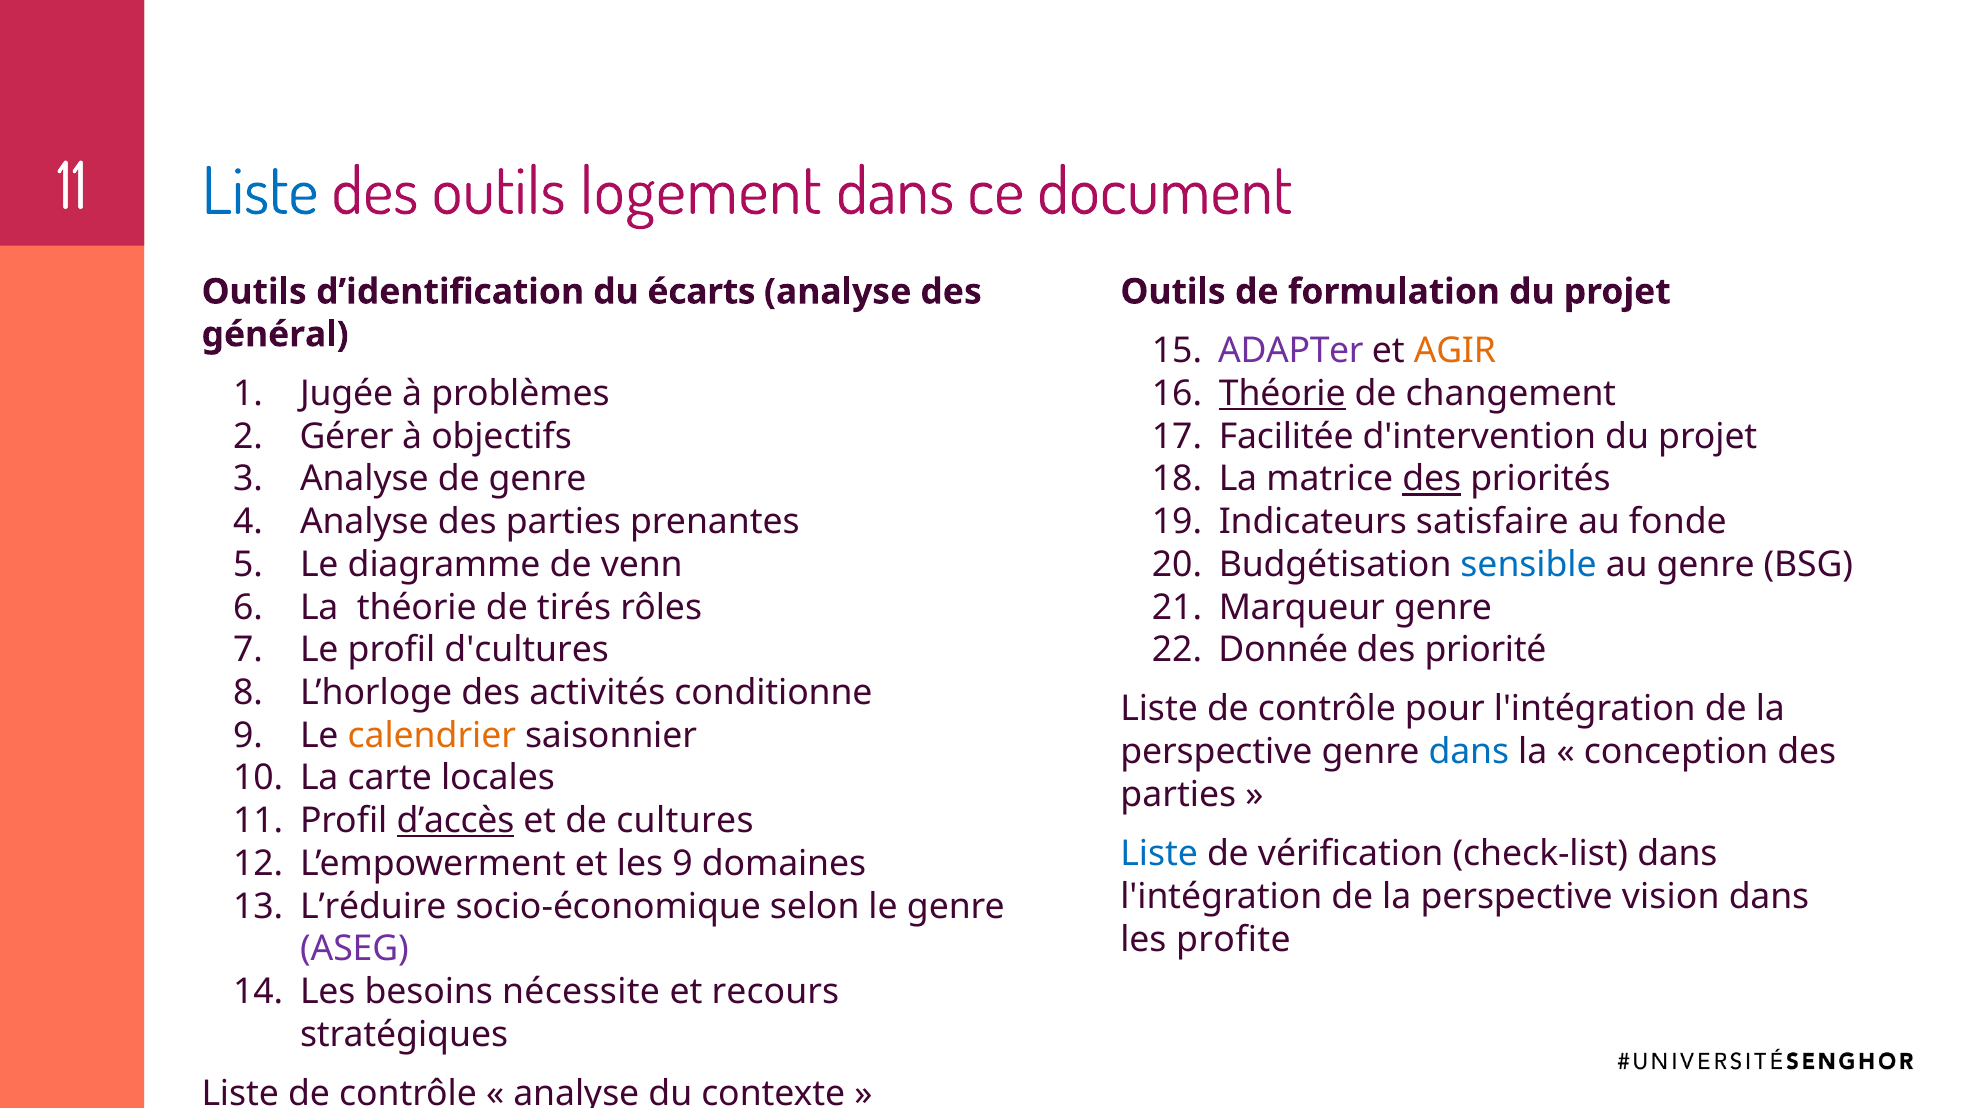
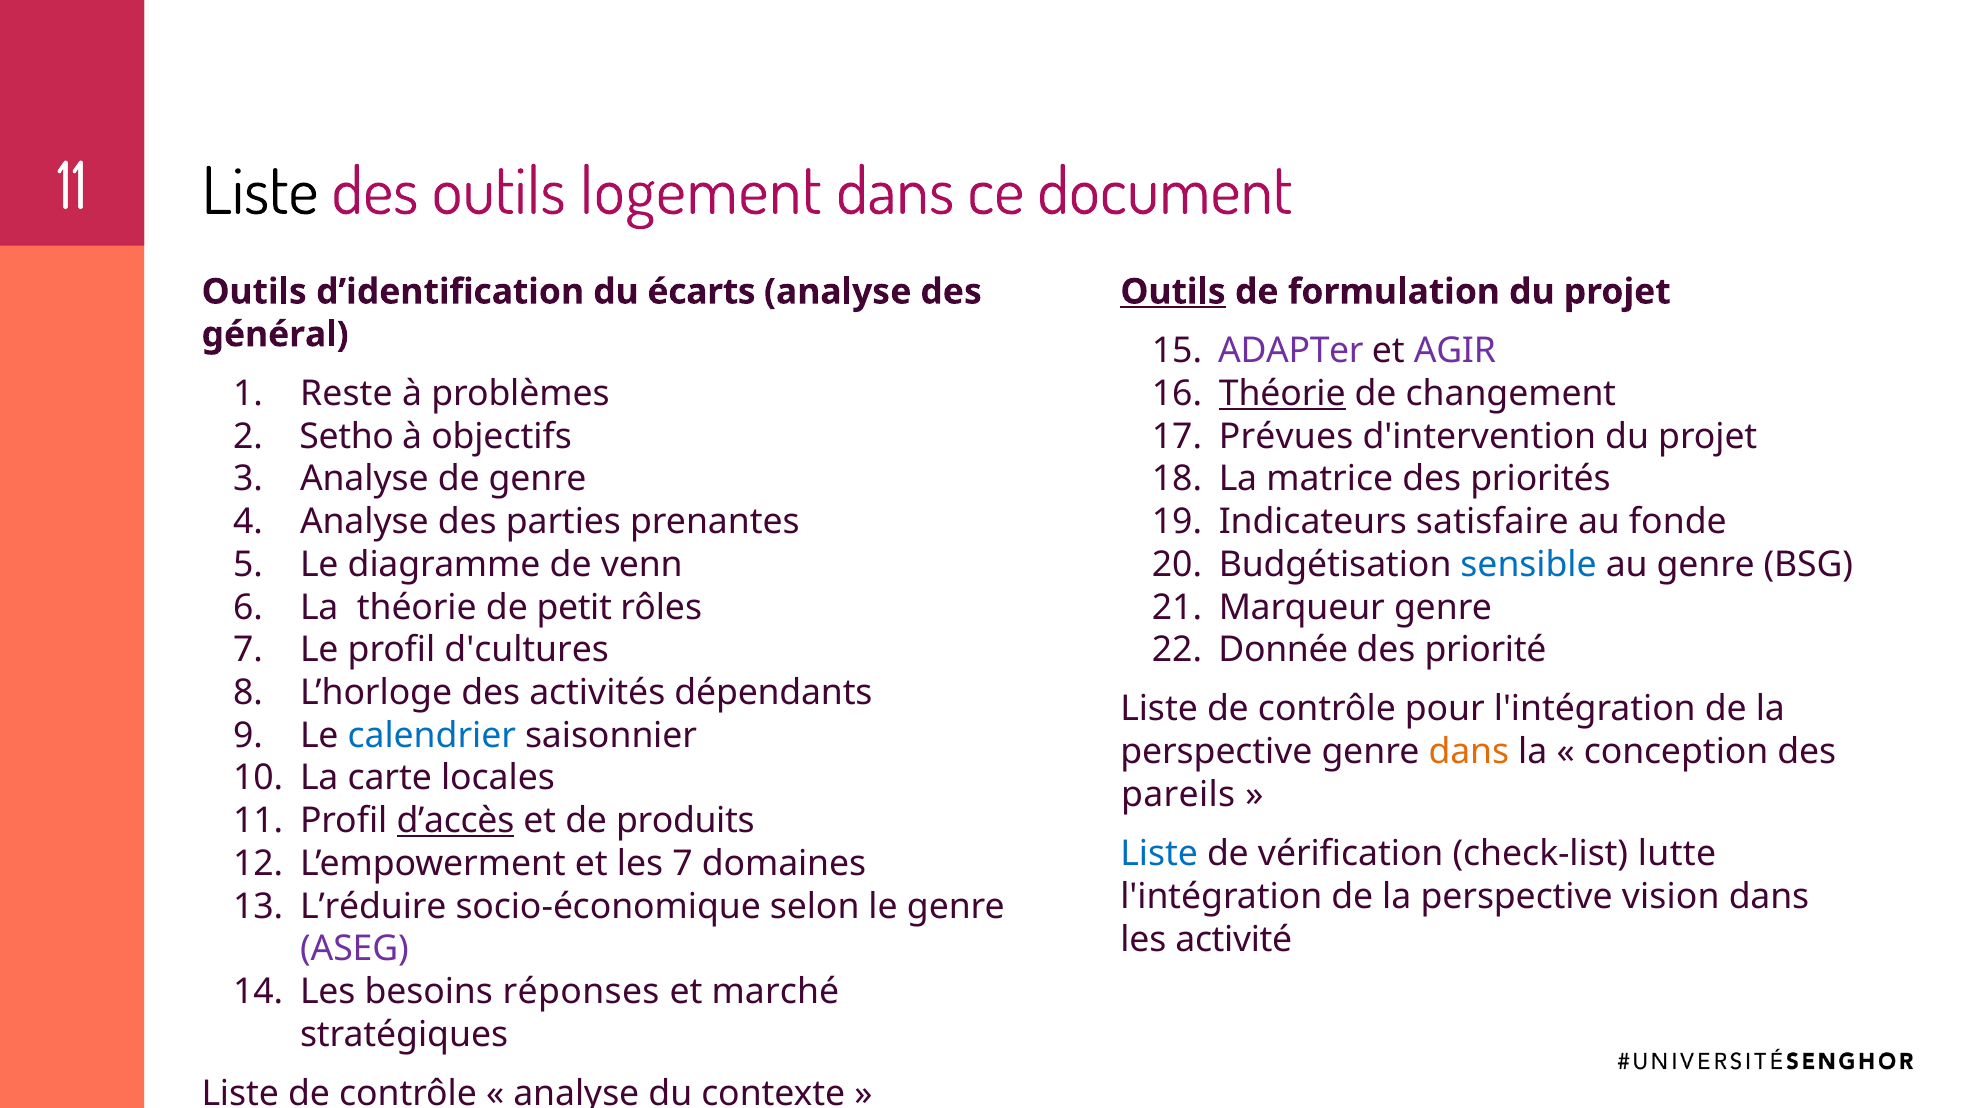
Liste at (260, 192) colour: blue -> black
Outils at (1173, 292) underline: none -> present
AGIR colour: orange -> purple
Jugée: Jugée -> Reste
Gérer: Gérer -> Setho
Facilitée: Facilitée -> Prévues
des at (1432, 479) underline: present -> none
tirés: tirés -> petit
conditionne: conditionne -> dépendants
calendrier colour: orange -> blue
dans at (1469, 752) colour: blue -> orange
parties at (1178, 794): parties -> pareils
cultures: cultures -> produits
check-list dans: dans -> lutte
les 9: 9 -> 7
profite: profite -> activité
nécessite: nécessite -> réponses
recours: recours -> marché
